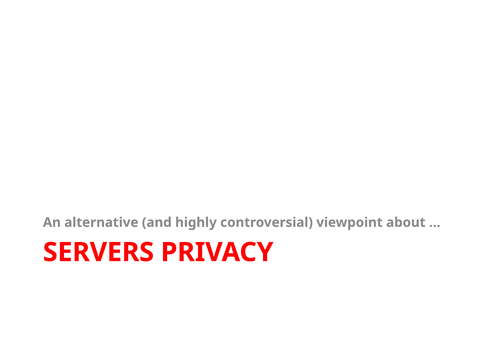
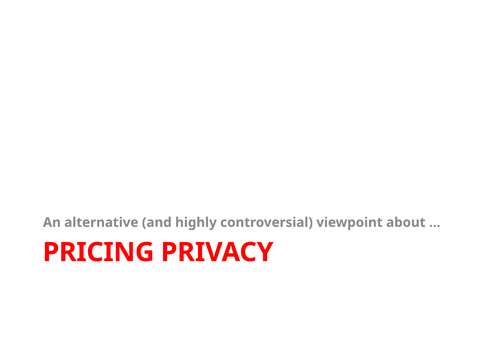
SERVERS: SERVERS -> PRICING
